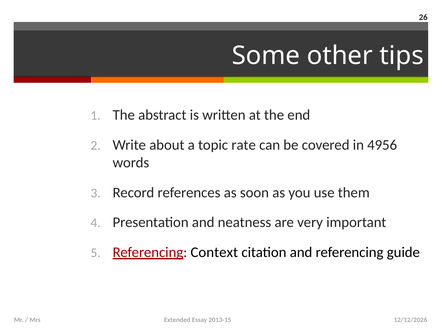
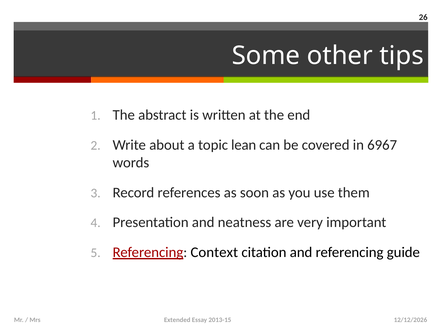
rate: rate -> lean
4956: 4956 -> 6967
